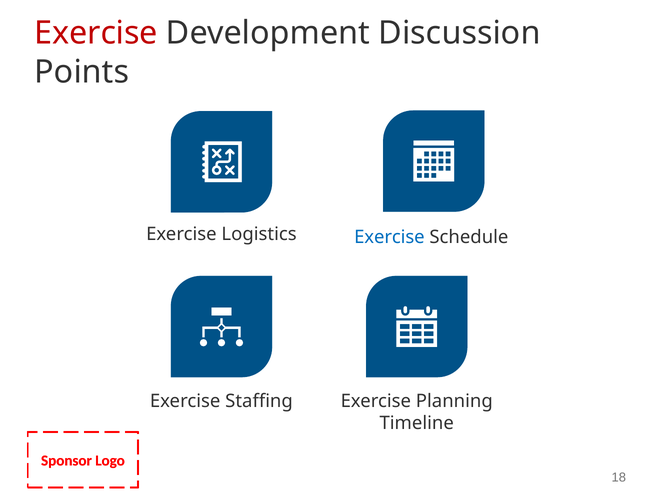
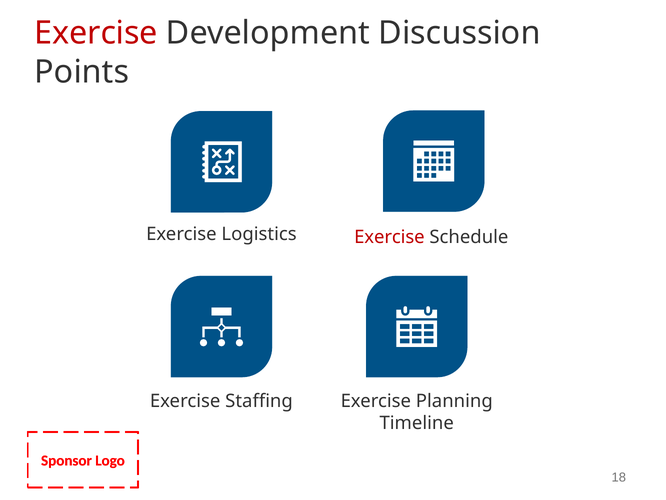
Exercise at (389, 237) colour: blue -> red
